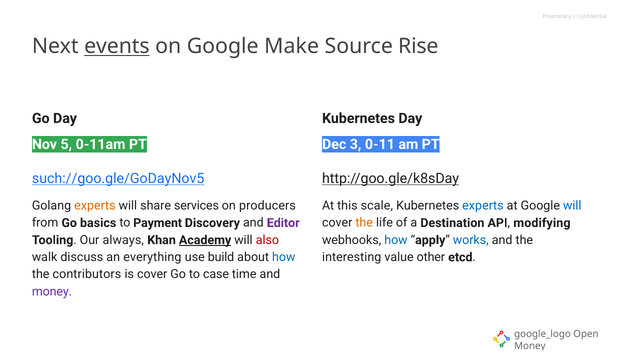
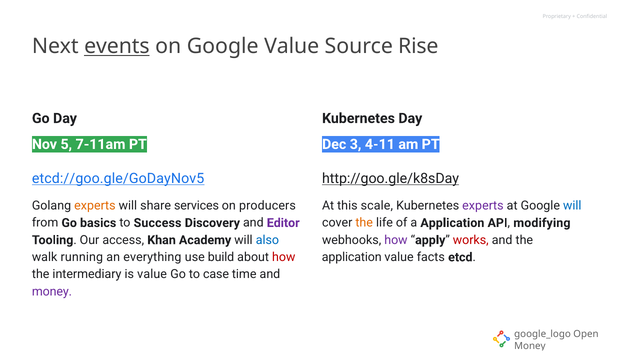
Google Make: Make -> Value
0-11am: 0-11am -> 7-11am
0-11: 0-11 -> 4-11
such://goo.gle/GoDayNov5: such://goo.gle/GoDayNov5 -> etcd://goo.gle/GoDayNov5
experts at (483, 205) colour: blue -> purple
Payment: Payment -> Success
a Destination: Destination -> Application
always: always -> access
Academy underline: present -> none
also colour: red -> blue
how at (396, 240) colour: blue -> purple
works colour: blue -> red
discuss: discuss -> running
how at (284, 257) colour: blue -> red
interesting at (352, 257): interesting -> application
other: other -> facts
contributors: contributors -> intermediary
is cover: cover -> value
